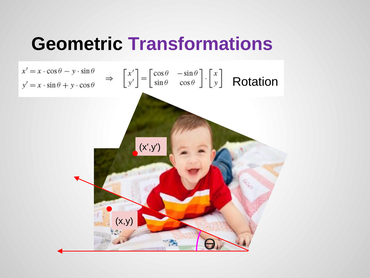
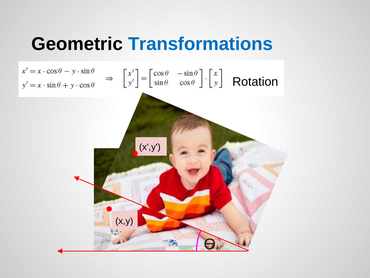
Transformations colour: purple -> blue
